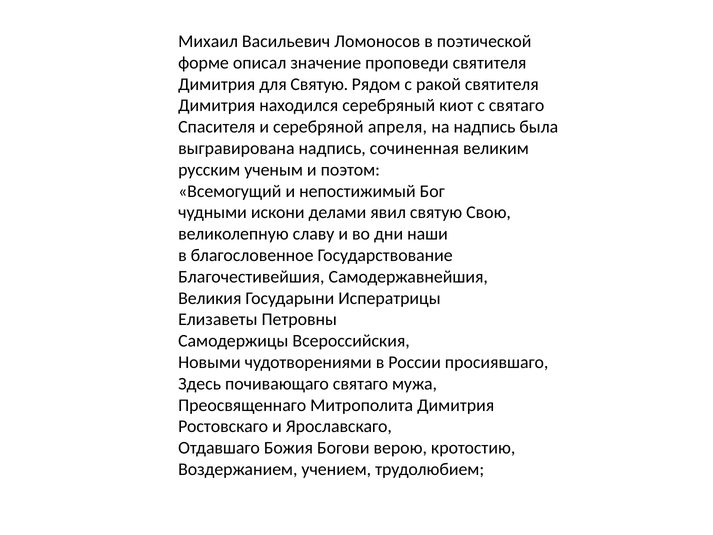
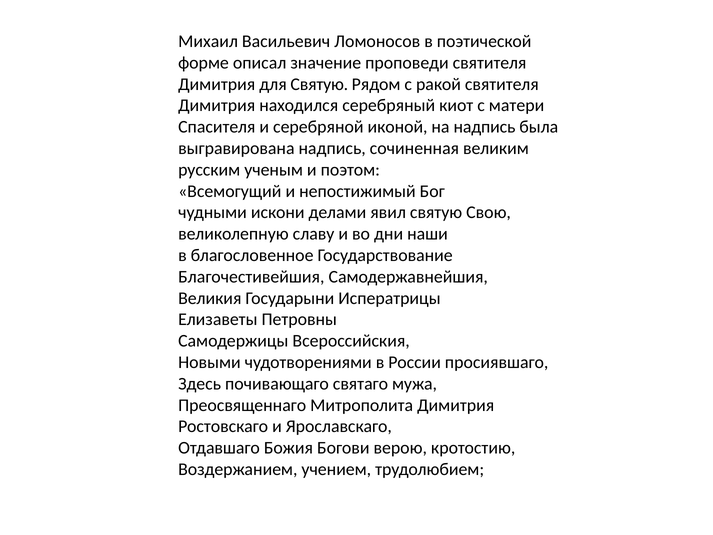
с святаго: святаго -> матери
апреля: апреля -> иконой
